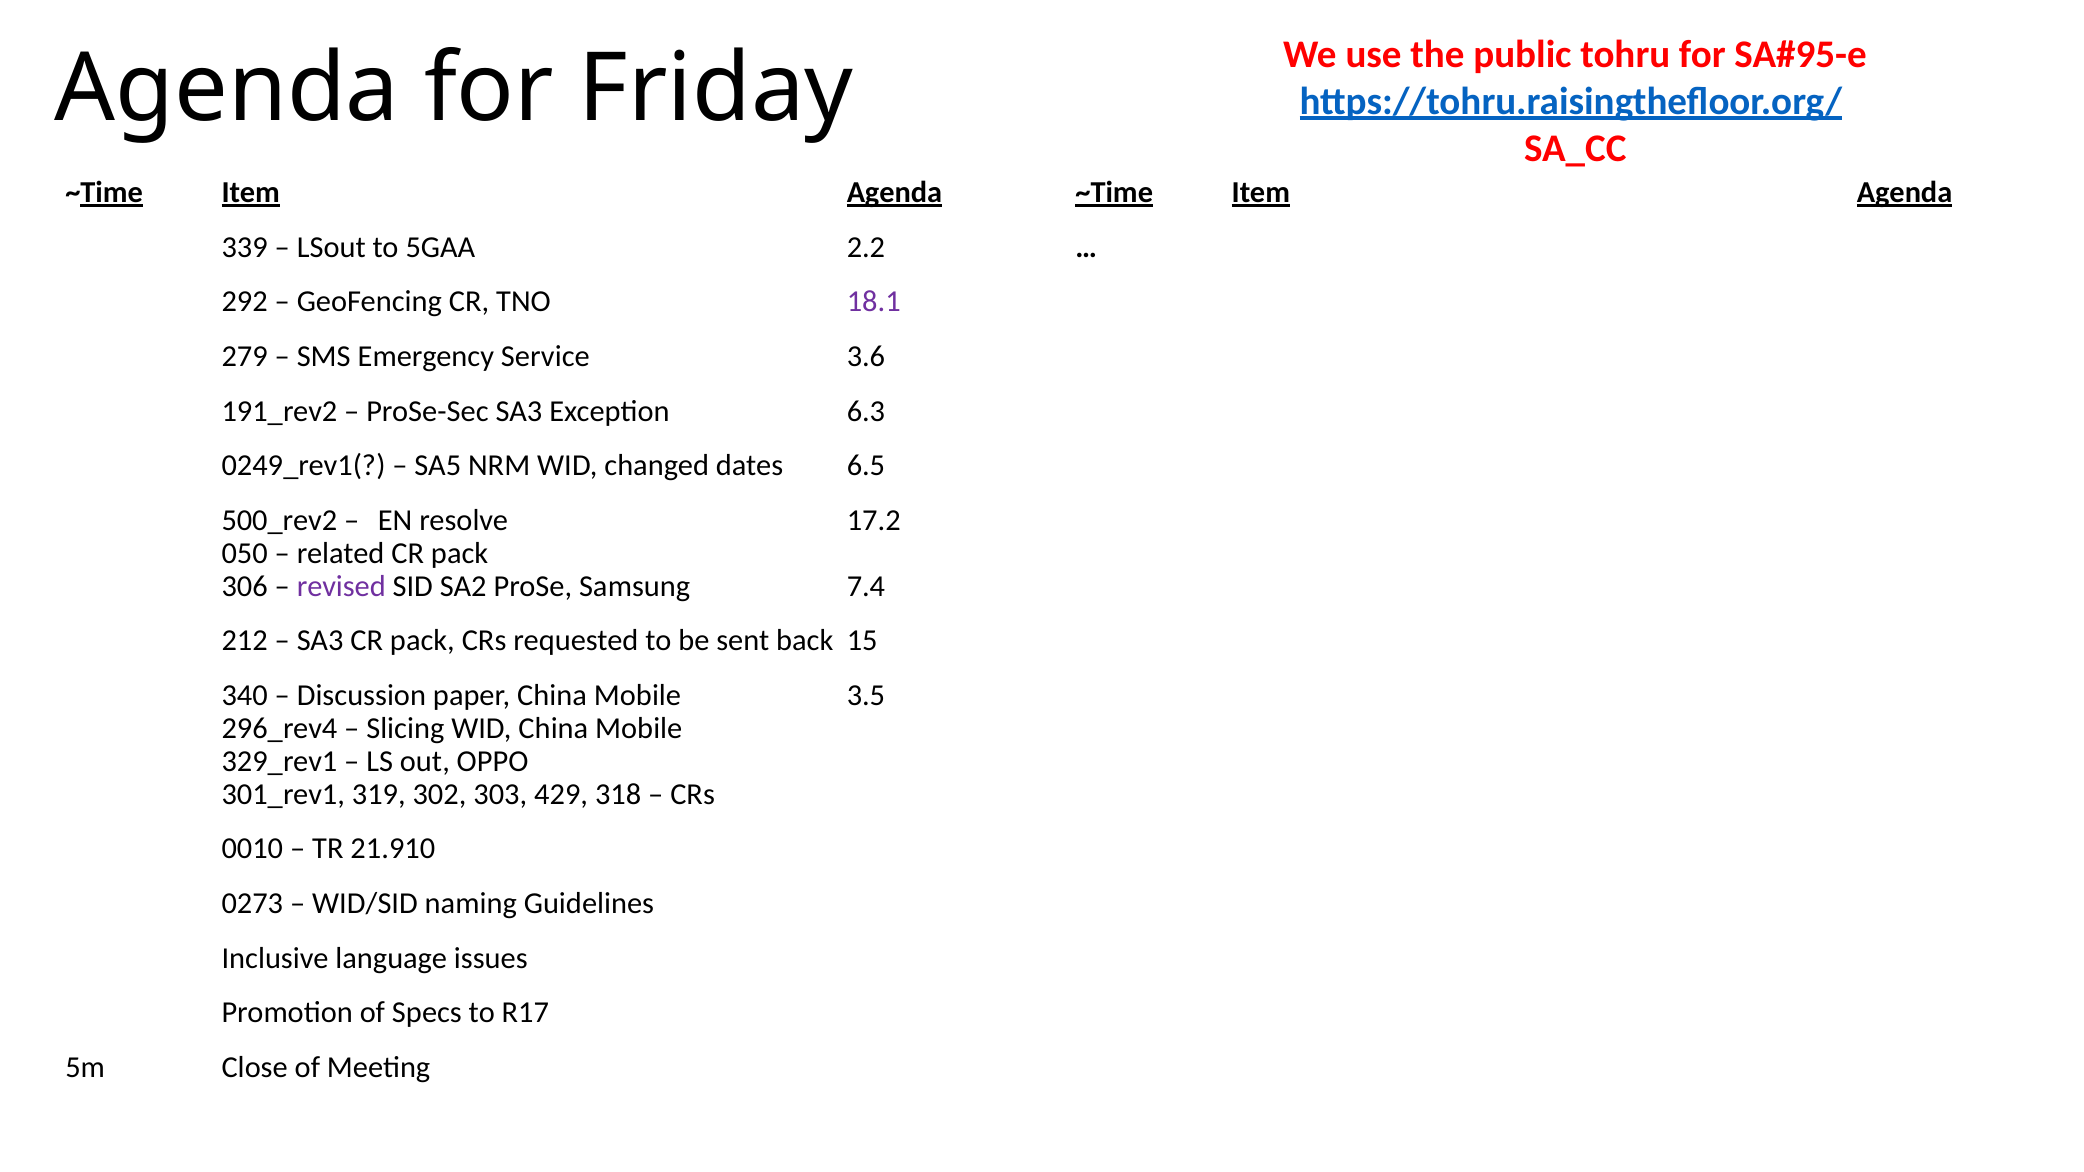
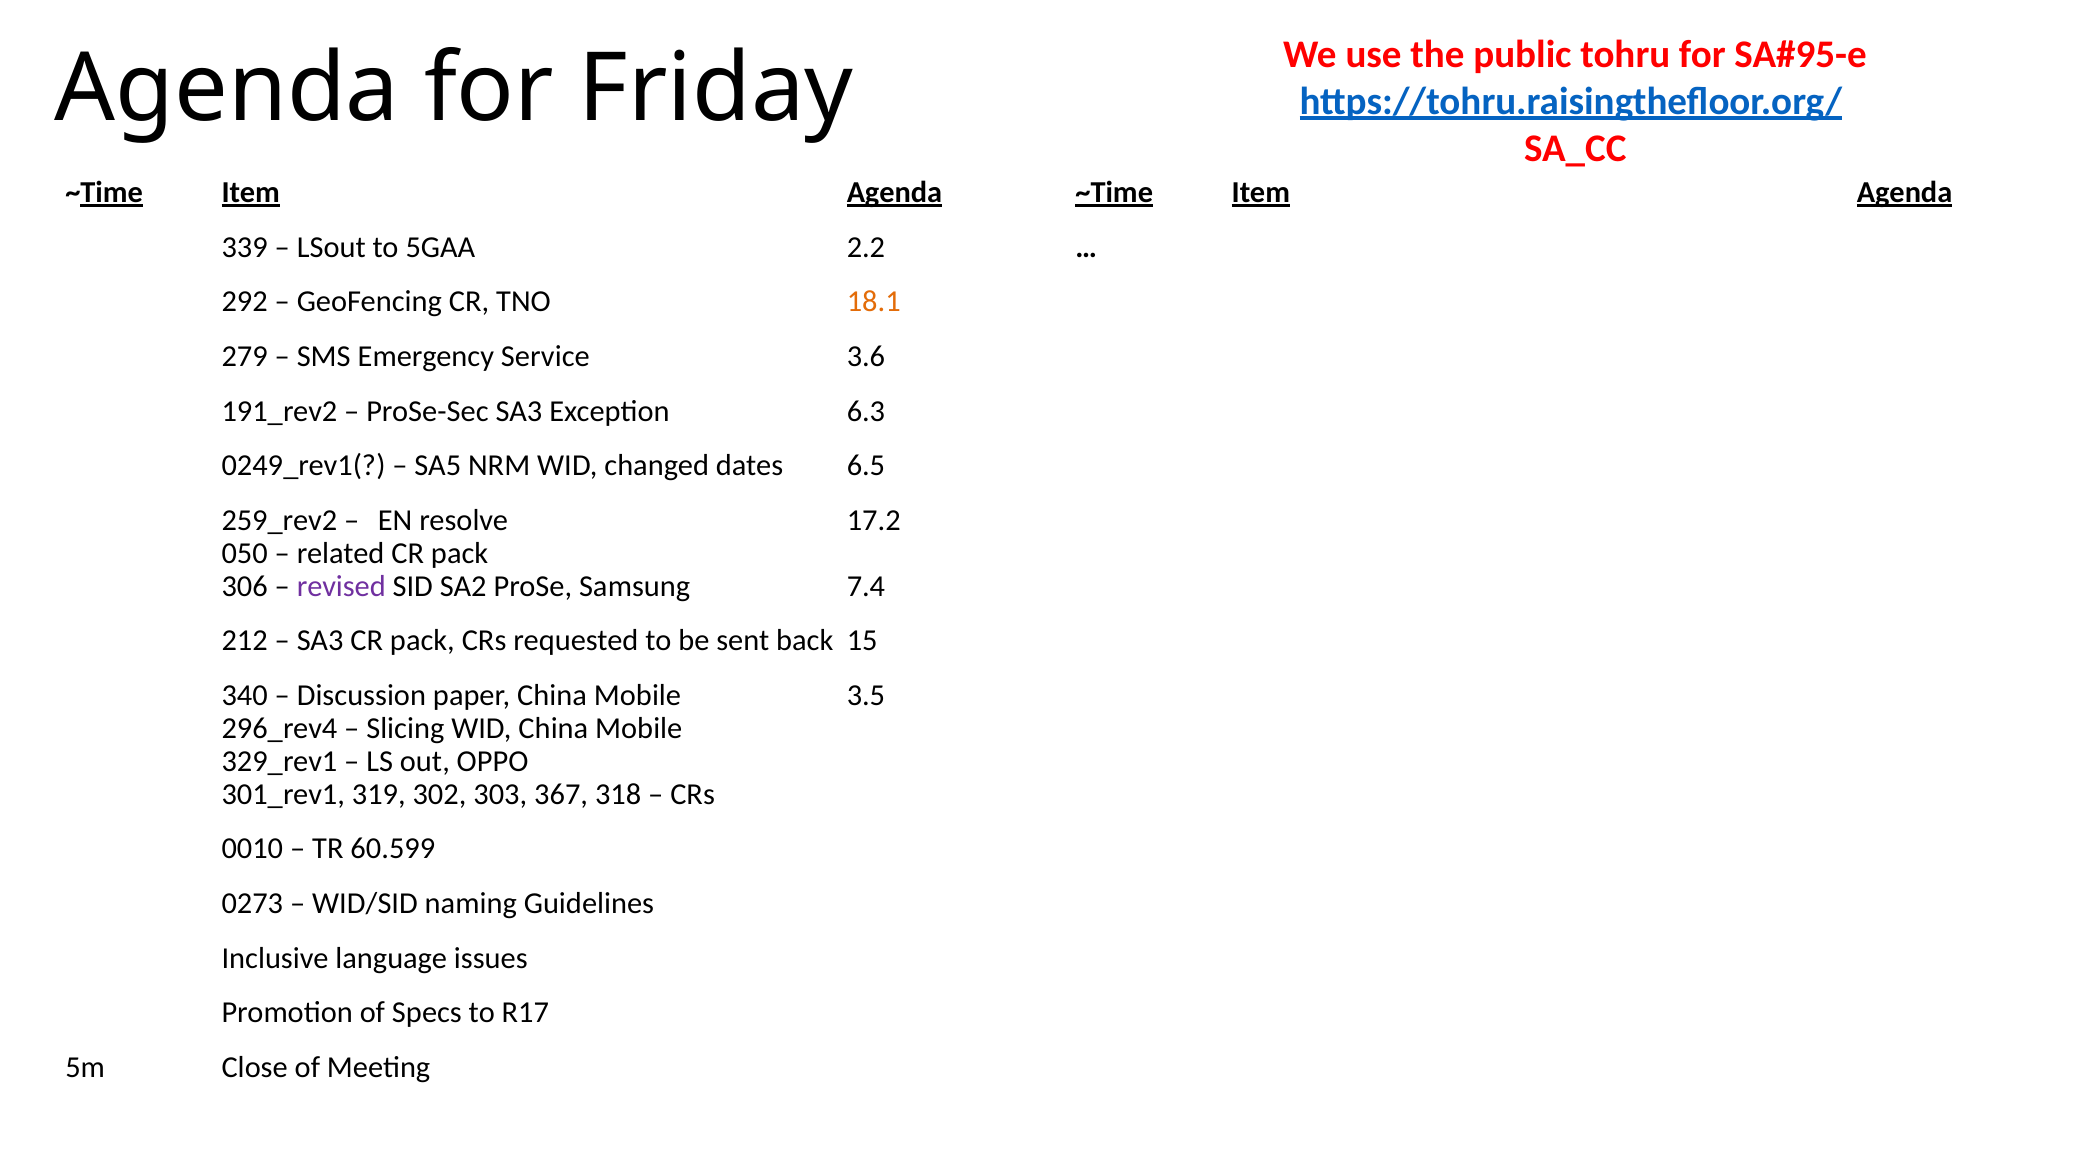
18.1 colour: purple -> orange
500_rev2: 500_rev2 -> 259_rev2
429: 429 -> 367
21.910: 21.910 -> 60.599
